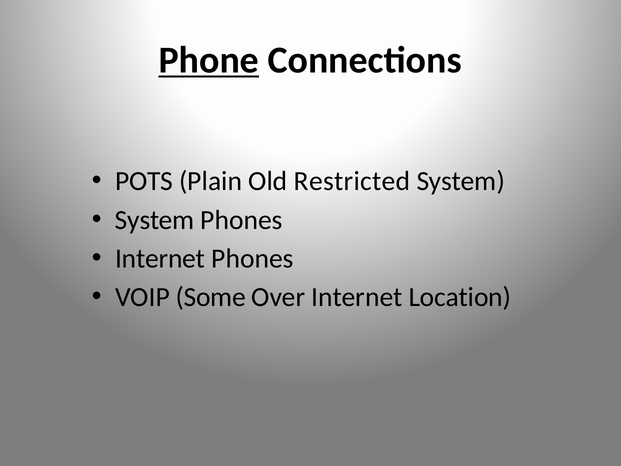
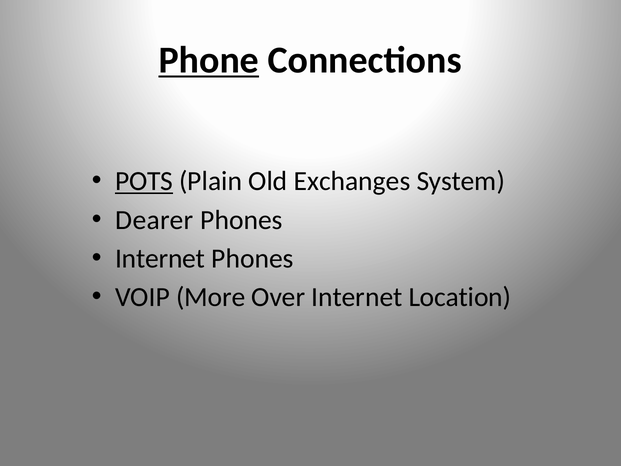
POTS underline: none -> present
Restricted: Restricted -> Exchanges
System at (155, 220): System -> Dearer
Some: Some -> More
